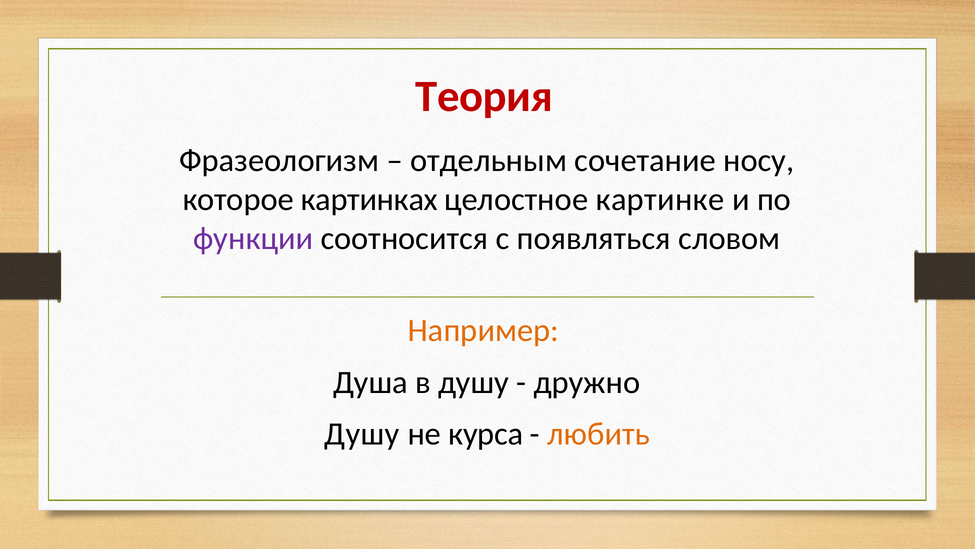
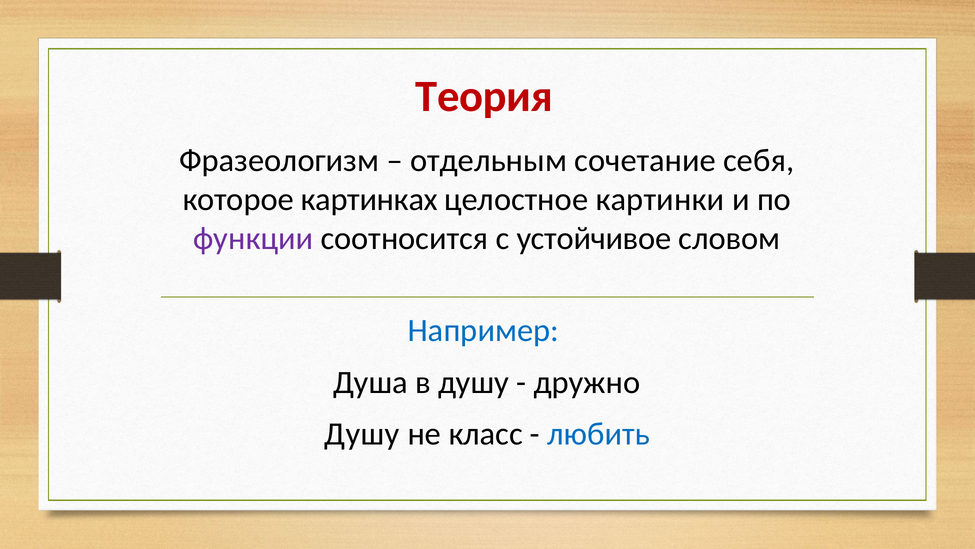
носу: носу -> себя
картинке: картинке -> картинки
появляться: появляться -> устойчивое
Например colour: orange -> blue
курса: курса -> класс
любить colour: orange -> blue
